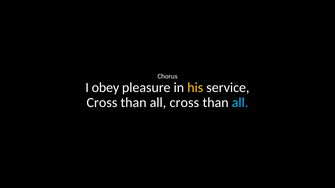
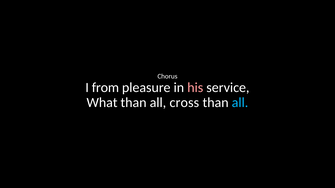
obey: obey -> from
his colour: yellow -> pink
Cross at (102, 103): Cross -> What
